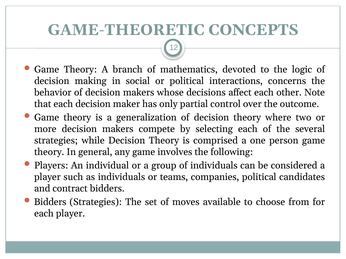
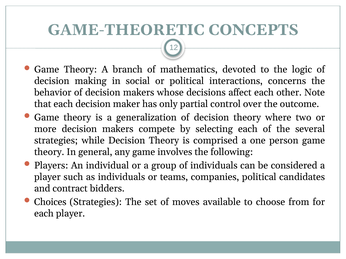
Bidders at (50, 202): Bidders -> Choices
